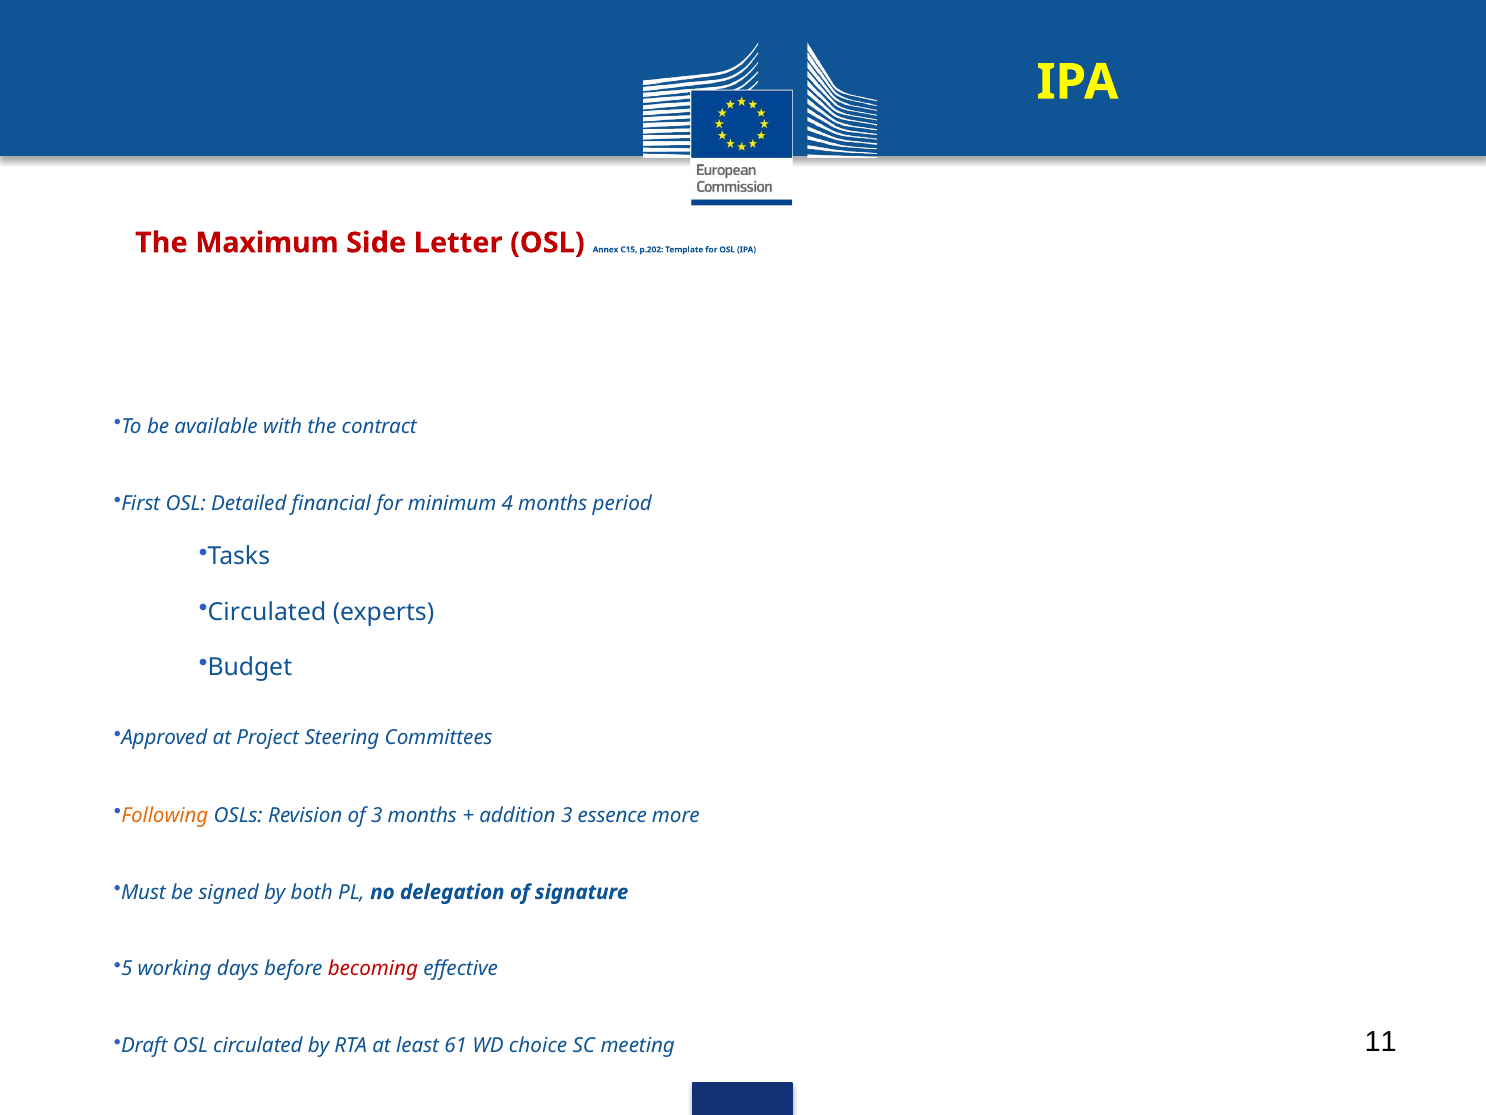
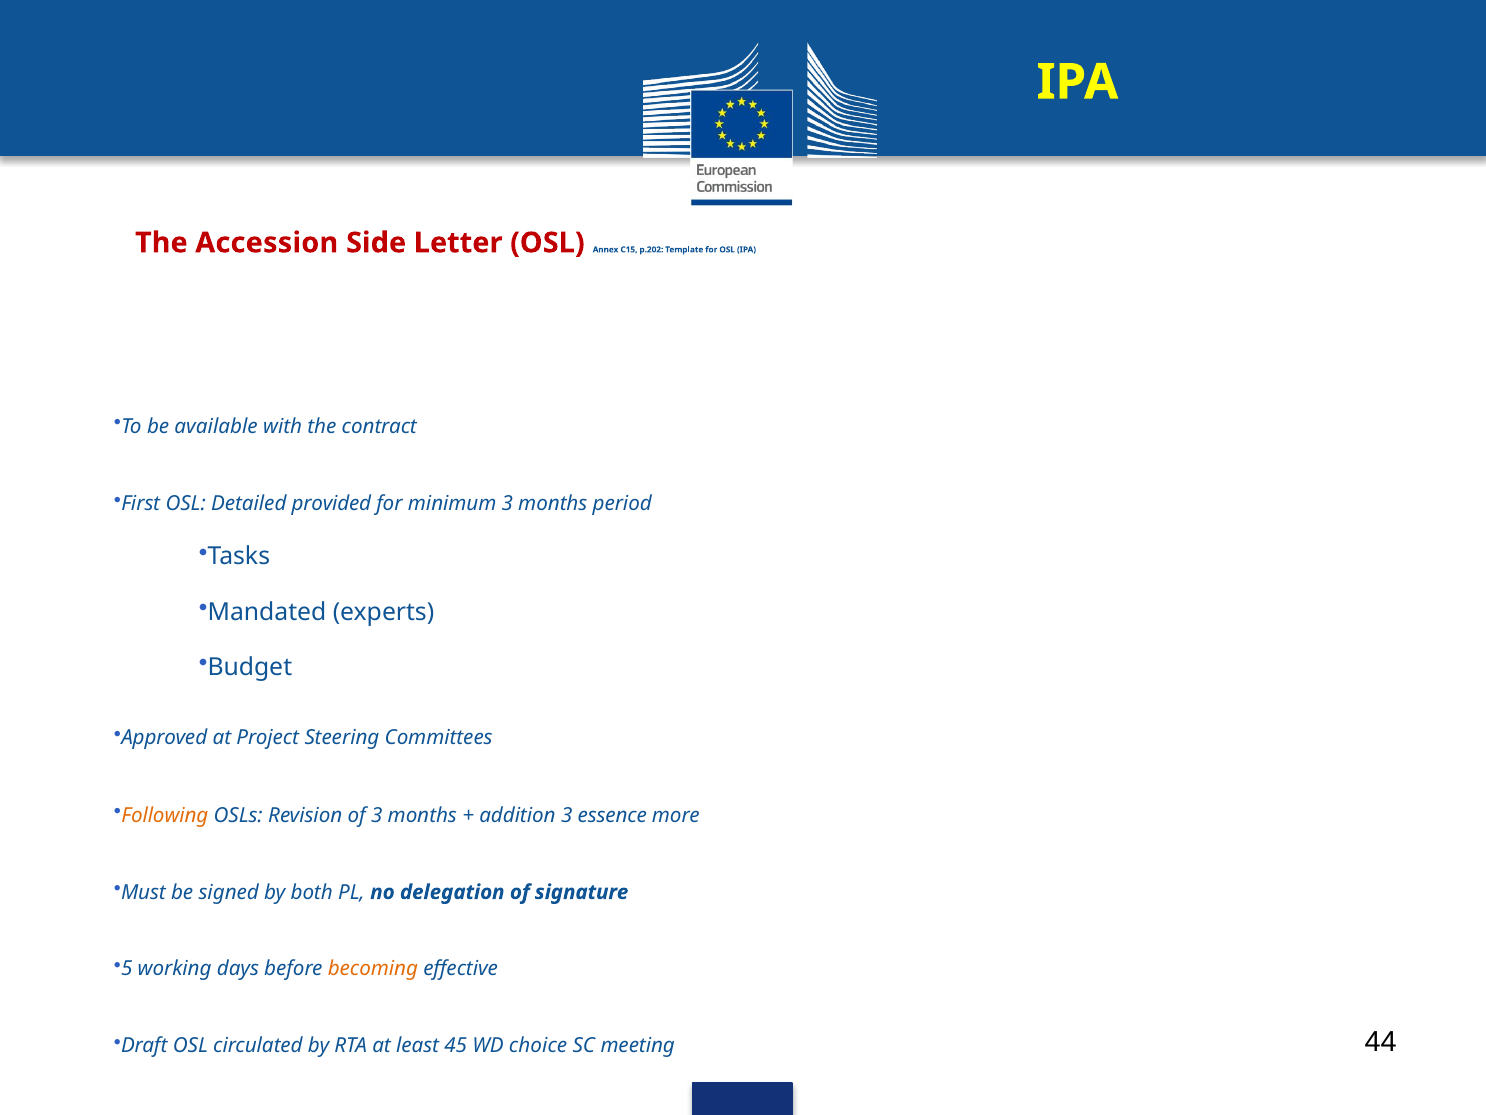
Maximum: Maximum -> Accession
financial: financial -> provided
minimum 4: 4 -> 3
Circulated at (267, 612): Circulated -> Mandated
becoming colour: red -> orange
61: 61 -> 45
11: 11 -> 44
